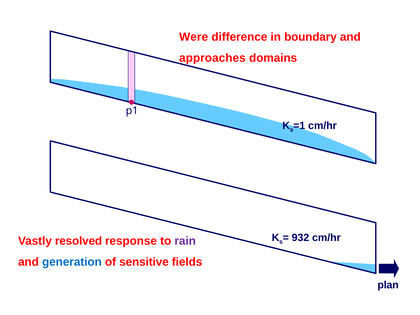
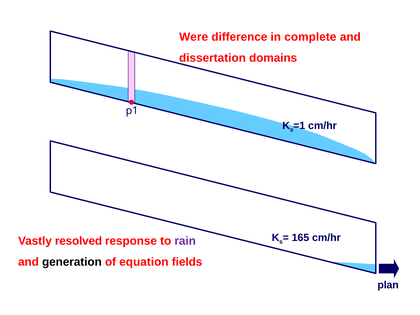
boundary: boundary -> complete
approaches: approaches -> dissertation
932: 932 -> 165
generation colour: blue -> black
sensitive: sensitive -> equation
